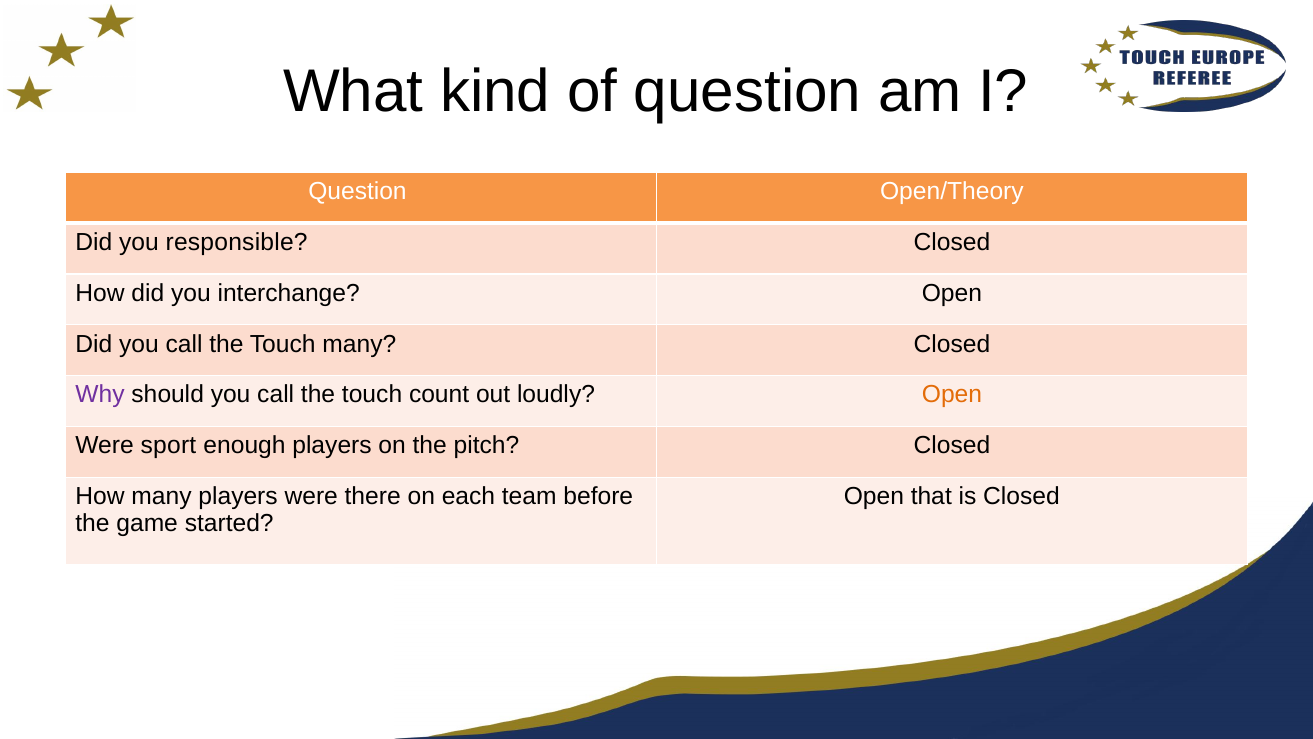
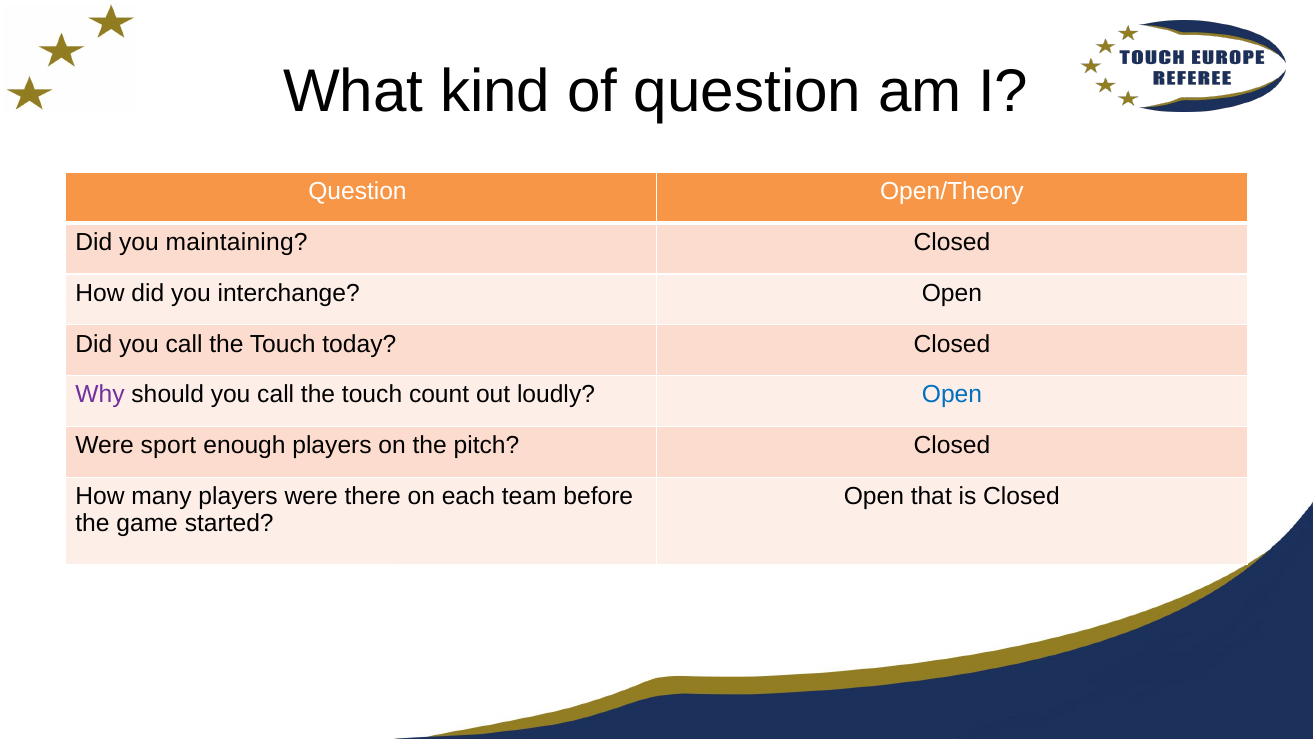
responsible: responsible -> maintaining
Touch many: many -> today
Open at (952, 394) colour: orange -> blue
